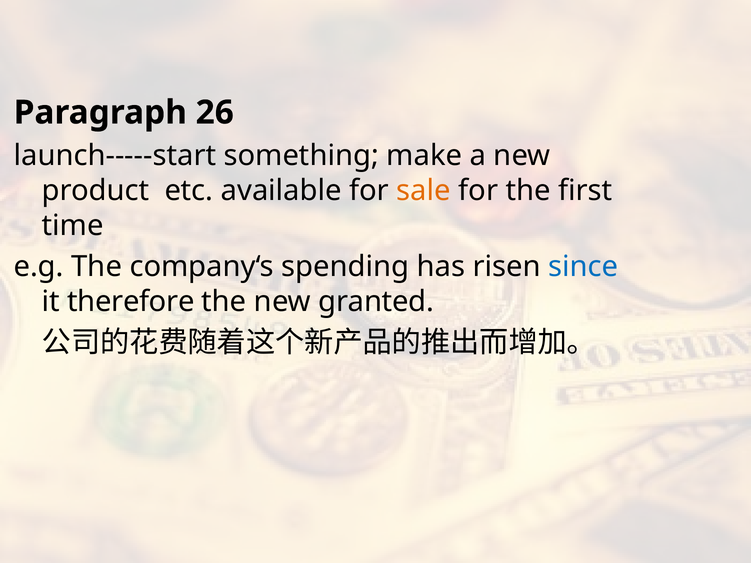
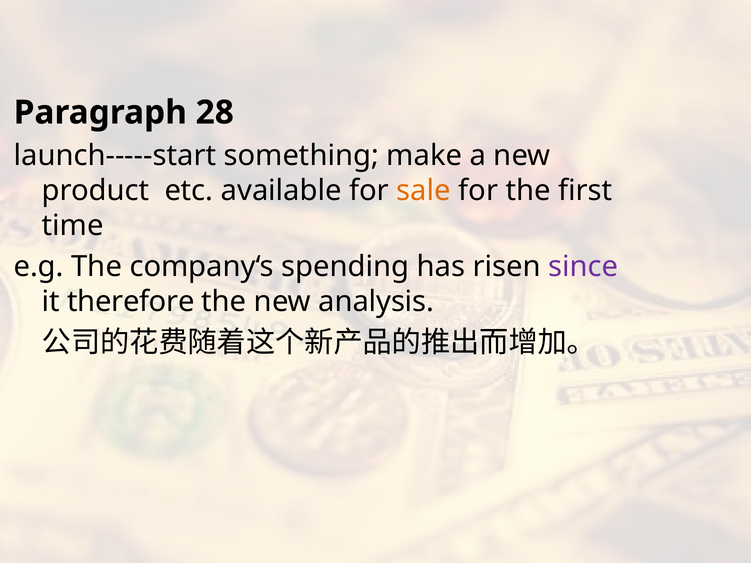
26: 26 -> 28
since colour: blue -> purple
granted: granted -> analysis
